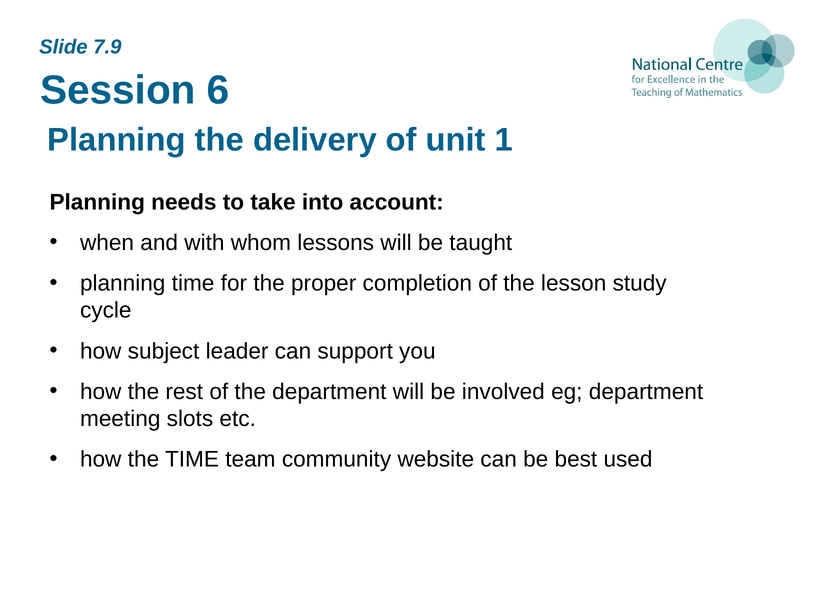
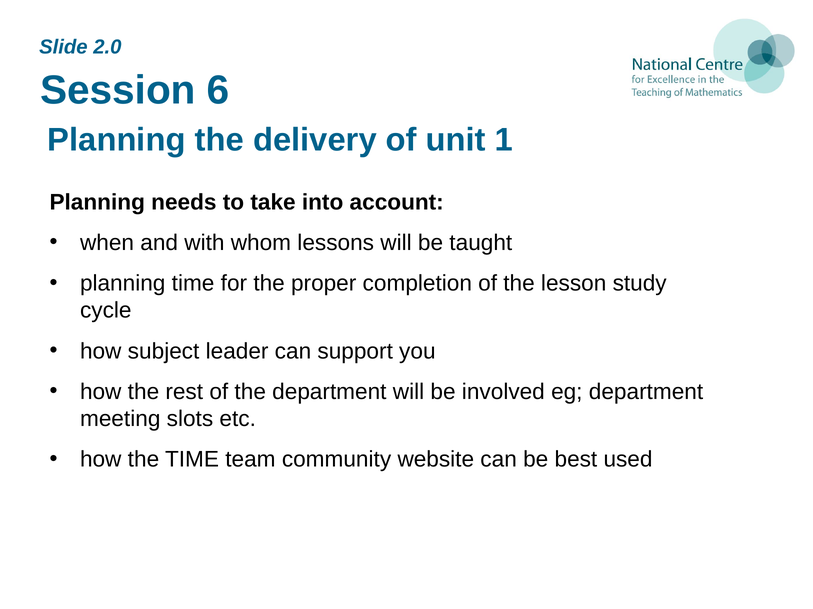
7.9: 7.9 -> 2.0
